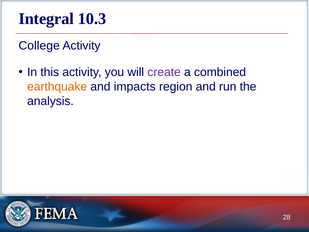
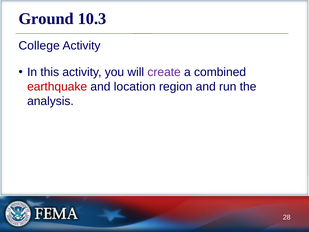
Integral: Integral -> Ground
earthquake colour: orange -> red
impacts: impacts -> location
